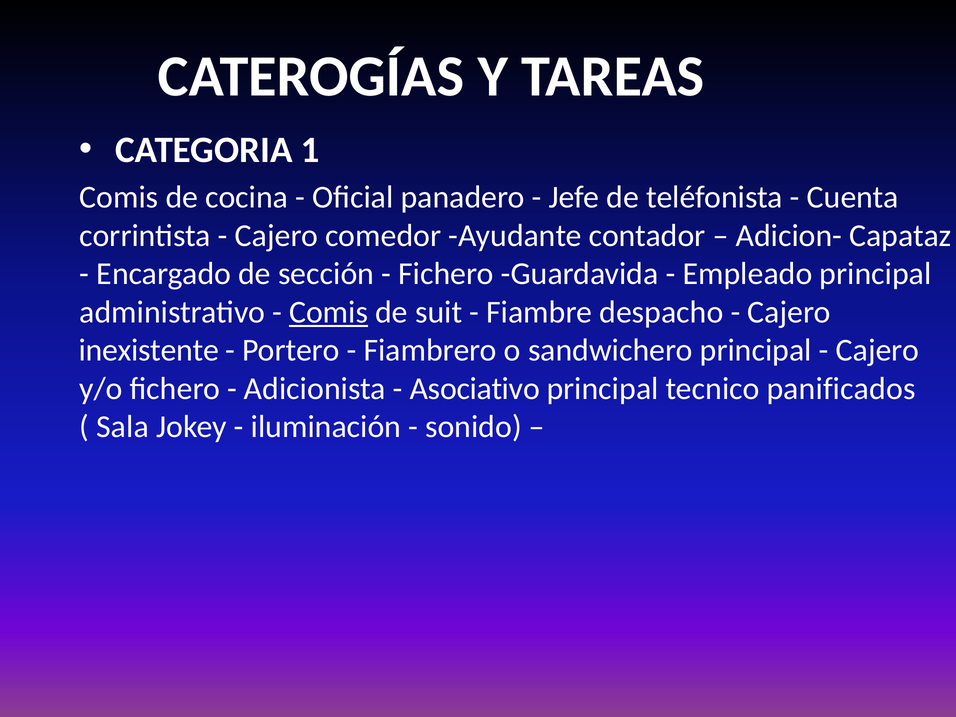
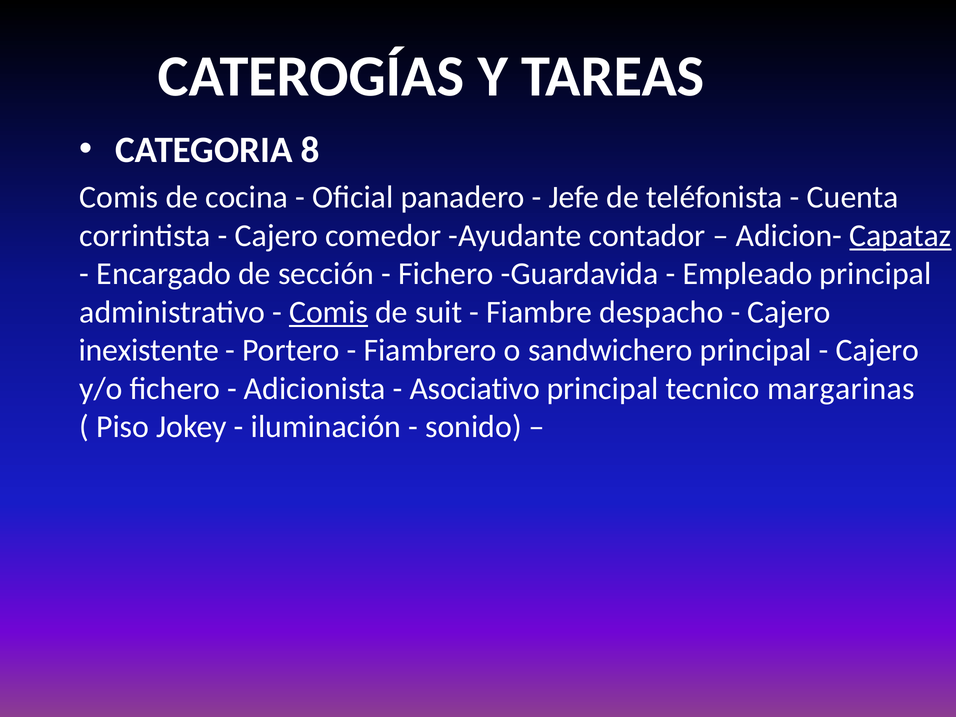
1: 1 -> 8
Capataz underline: none -> present
panificados: panificados -> margarinas
Sala: Sala -> Piso
